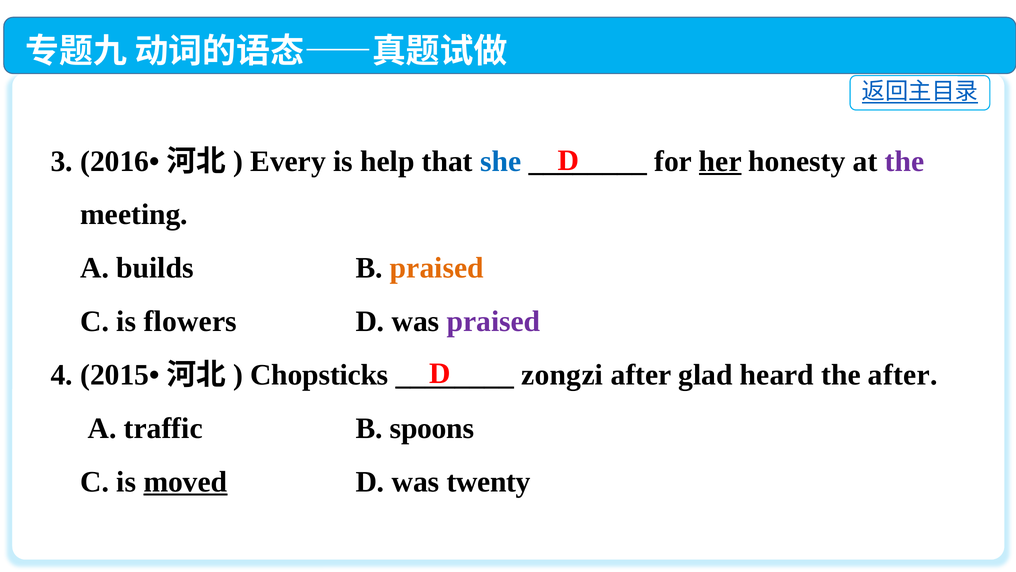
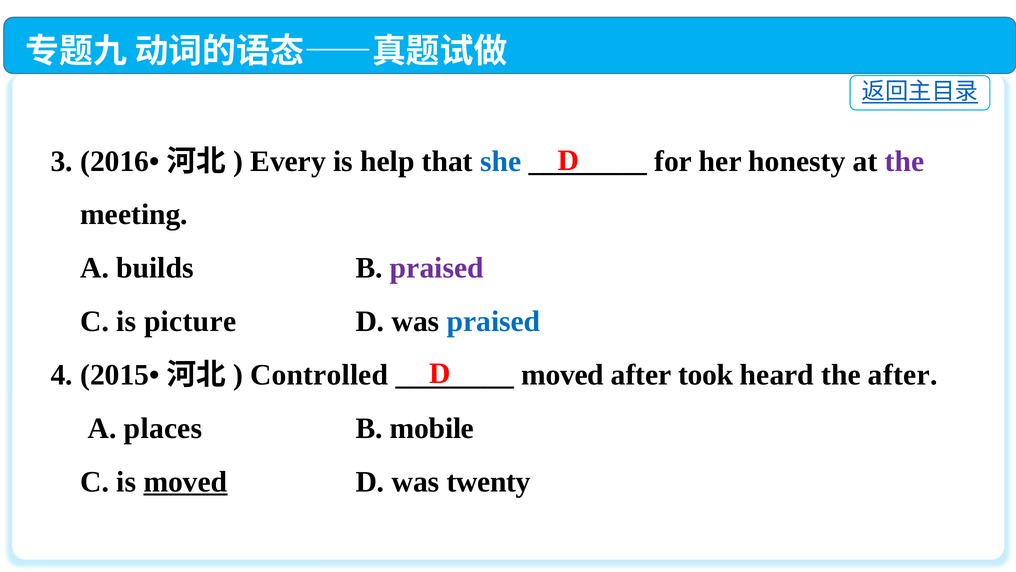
her underline: present -> none
praised at (437, 268) colour: orange -> purple
flowers: flowers -> picture
praised at (494, 321) colour: purple -> blue
Chopsticks: Chopsticks -> Controlled
zongzi at (562, 375): zongzi -> moved
glad: glad -> took
traffic: traffic -> places
spoons: spoons -> mobile
